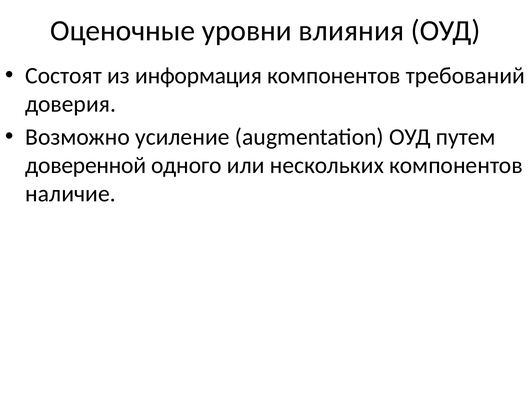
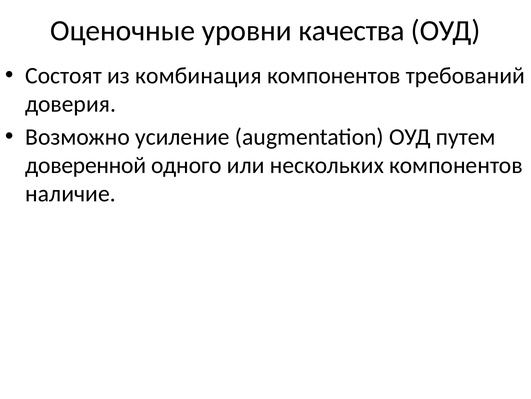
влияния: влияния -> качества
информация: информация -> комбинация
